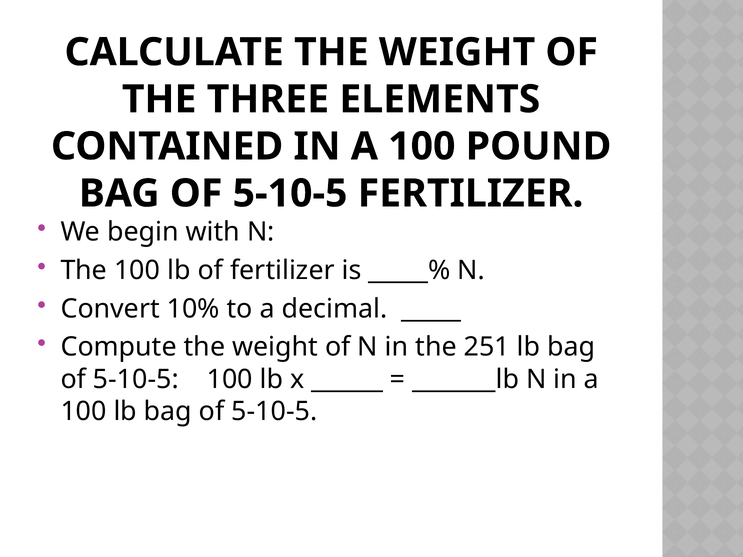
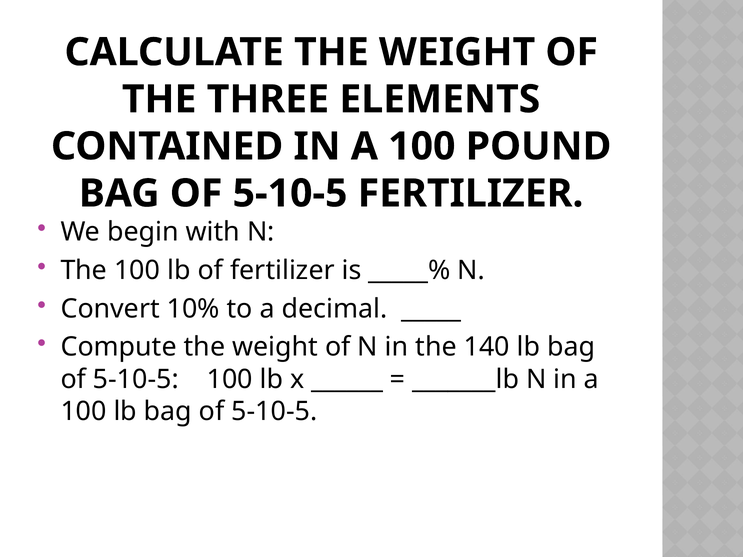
251: 251 -> 140
